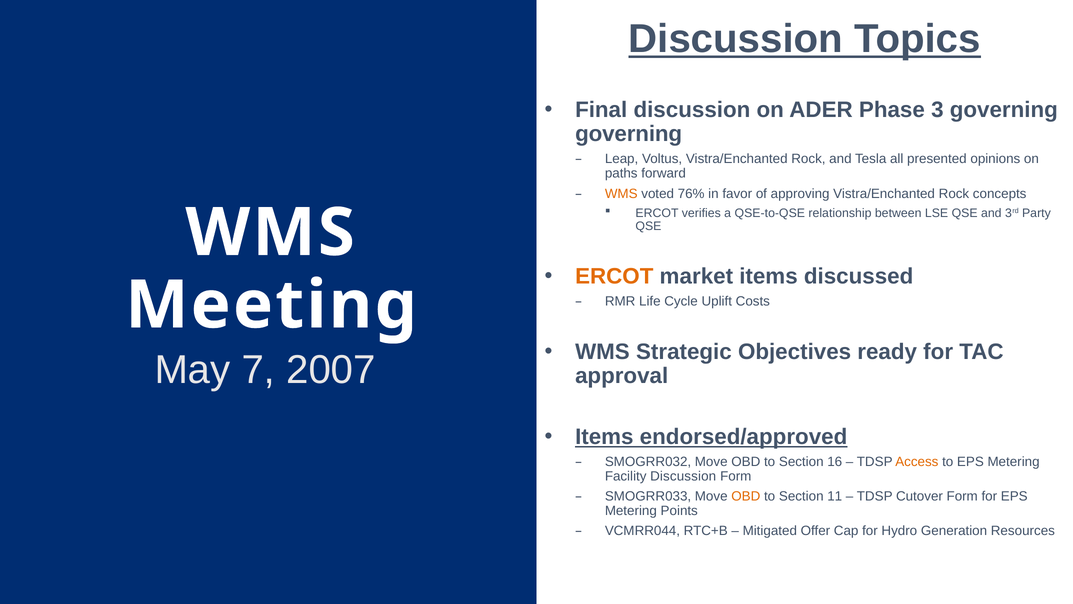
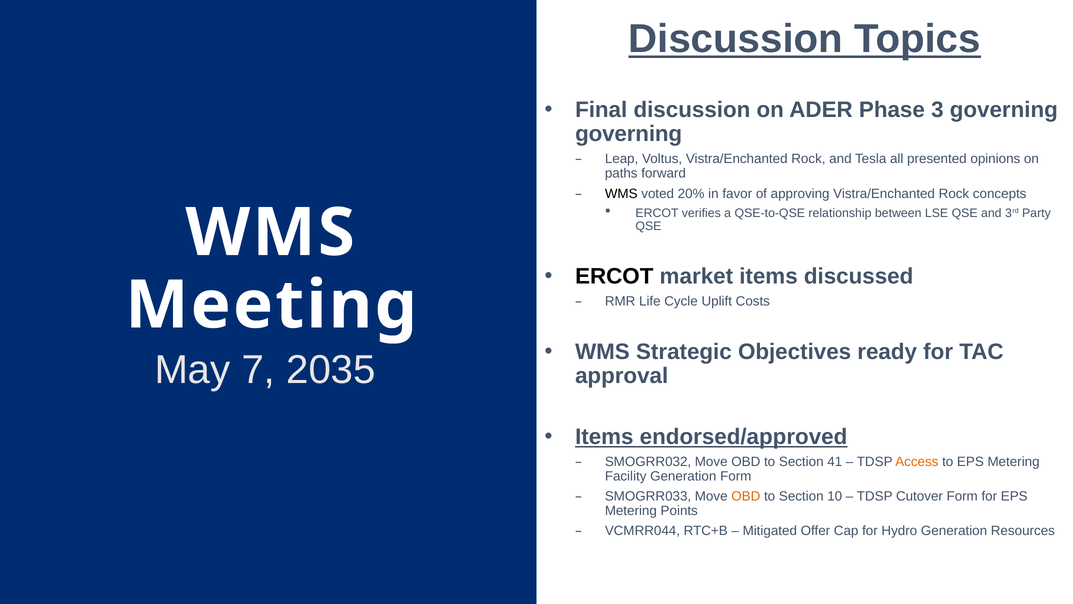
WMS at (621, 193) colour: orange -> black
76%: 76% -> 20%
ERCOT at (614, 276) colour: orange -> black
2007: 2007 -> 2035
16: 16 -> 41
Facility Discussion: Discussion -> Generation
11: 11 -> 10
